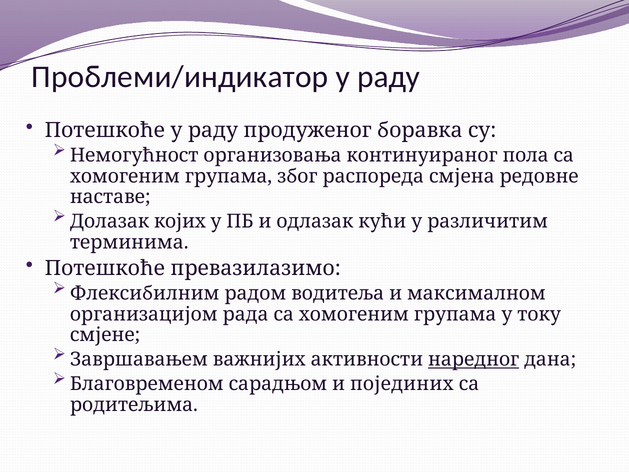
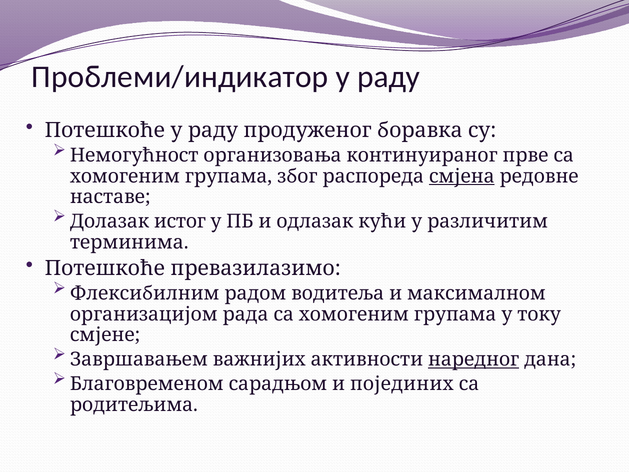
пола: пола -> прве
смјена underline: none -> present
којих: којих -> истог
